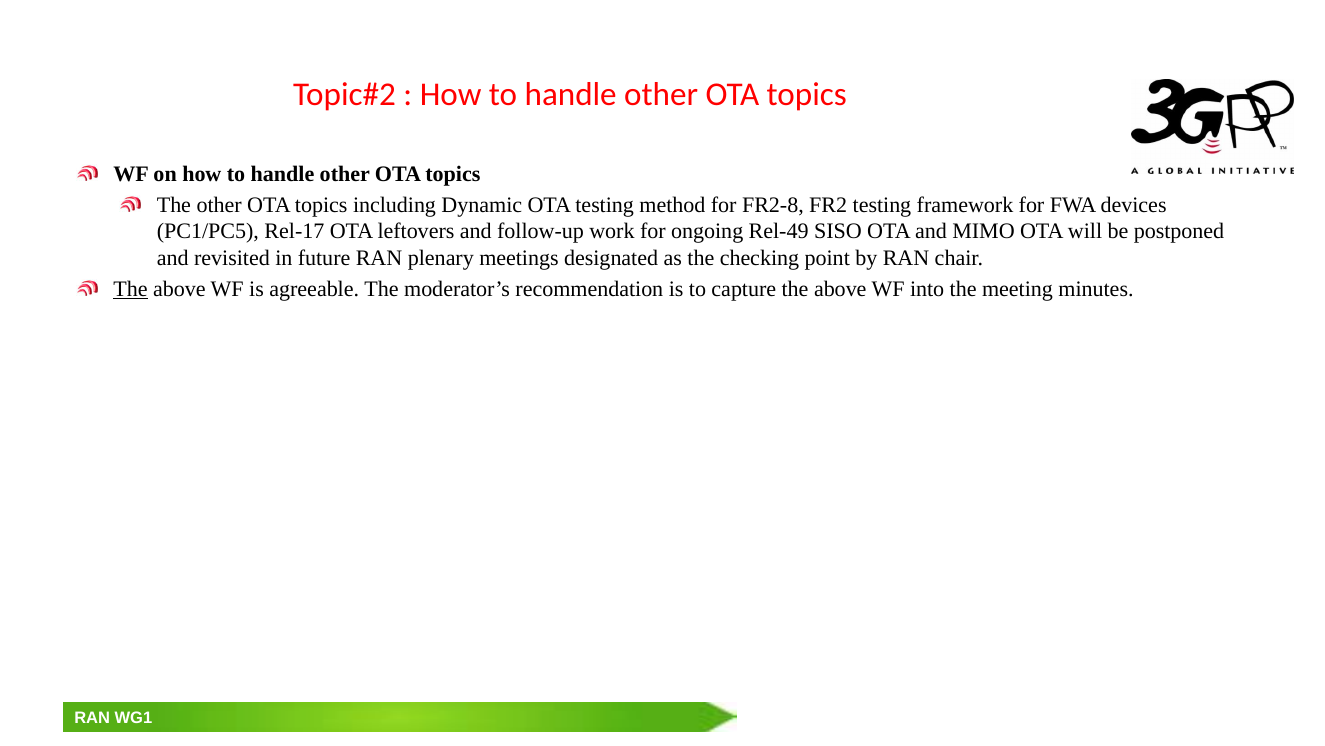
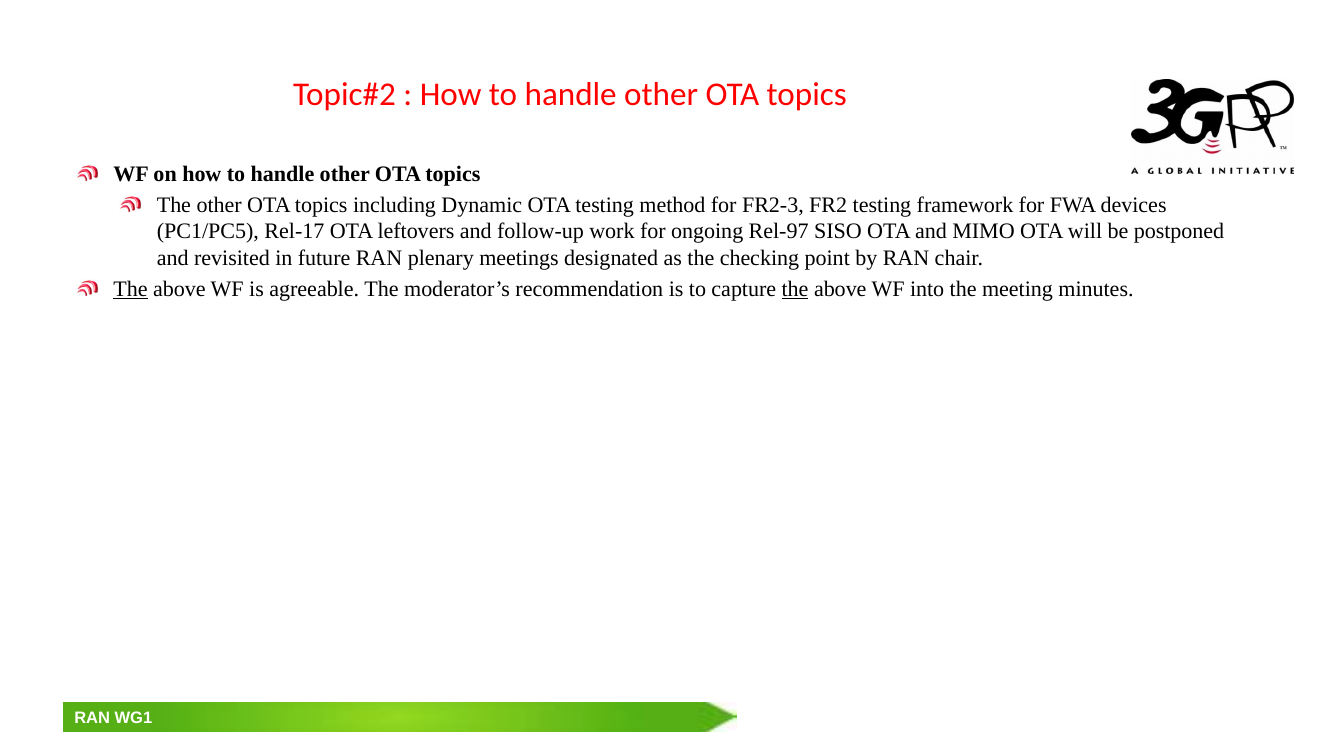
FR2-8: FR2-8 -> FR2-3
Rel-49: Rel-49 -> Rel-97
the at (795, 289) underline: none -> present
